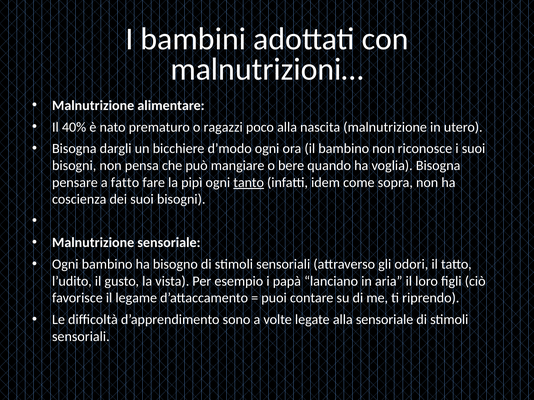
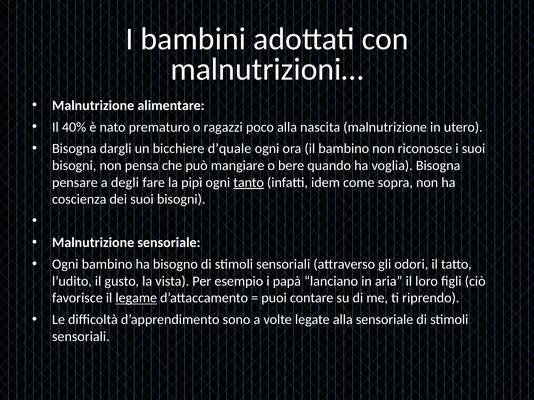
d’modo: d’modo -> d’quale
fatto: fatto -> degli
legame underline: none -> present
